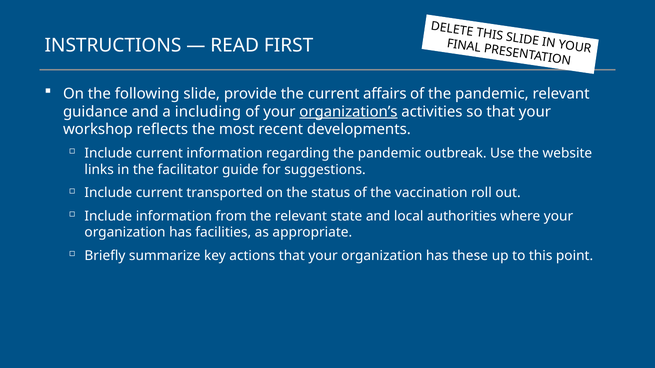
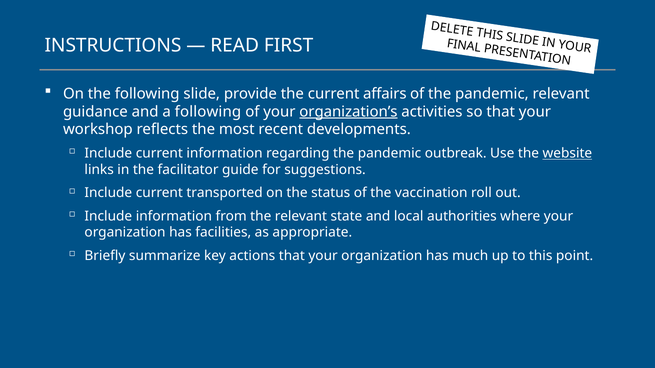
a including: including -> following
website underline: none -> present
these: these -> much
